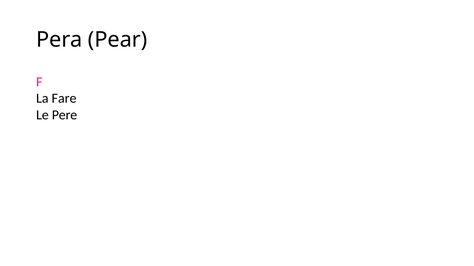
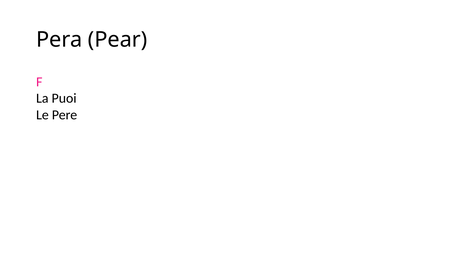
Fare: Fare -> Puoi
